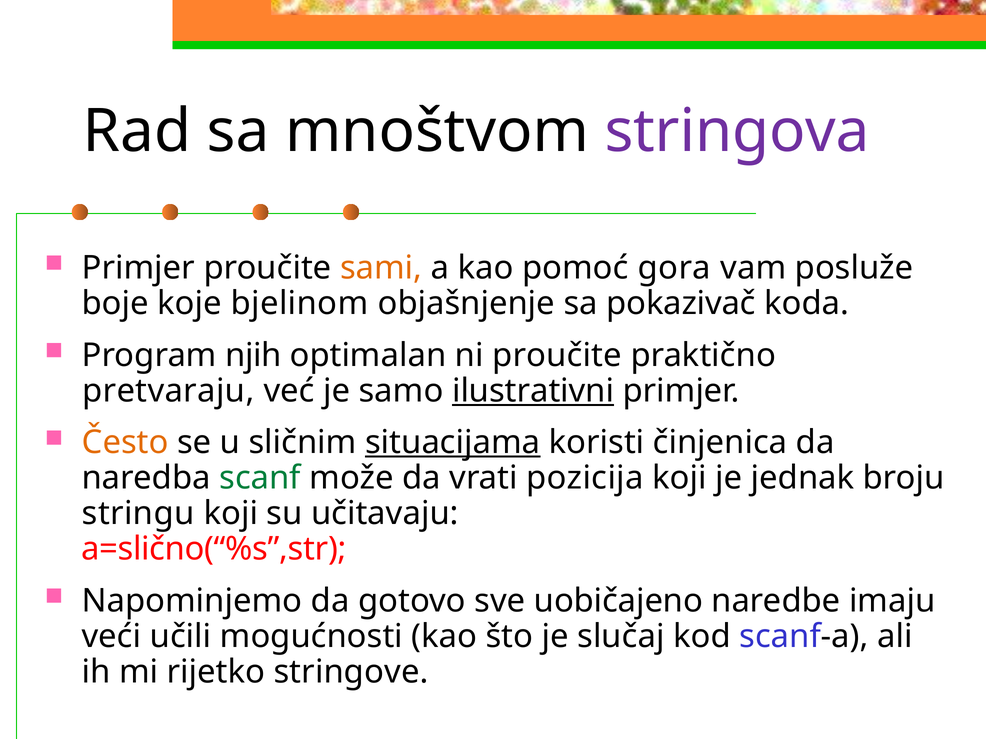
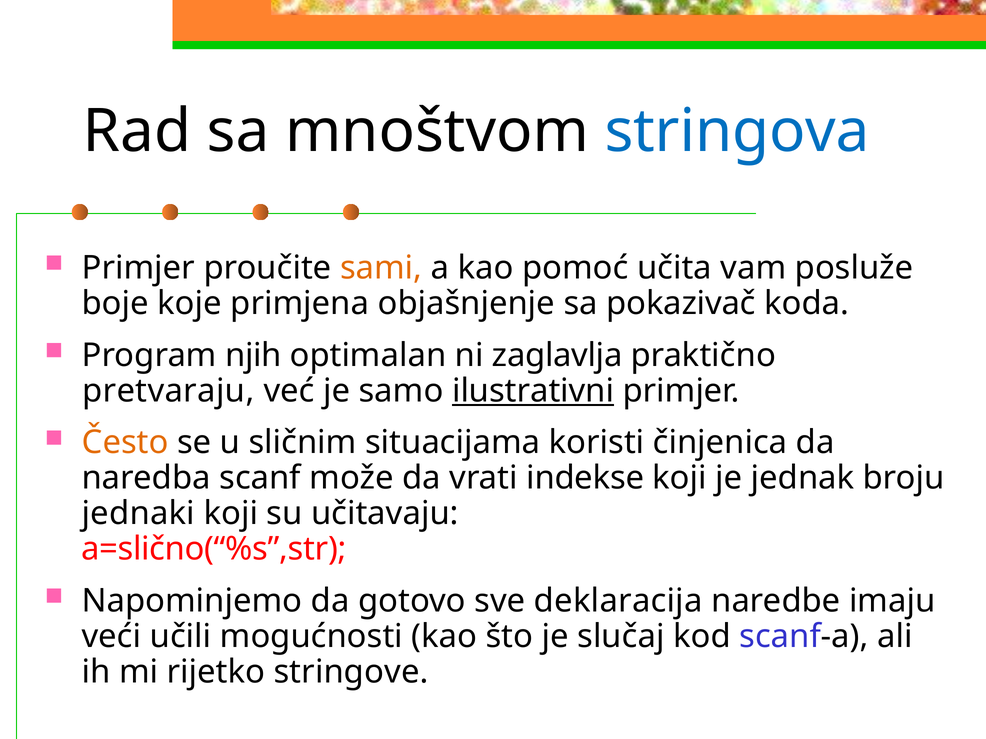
stringova colour: purple -> blue
gora: gora -> učita
bjelinom: bjelinom -> primjena
ni proučite: proučite -> zaglavlja
situacijama underline: present -> none
scanf colour: green -> black
pozicija: pozicija -> indekse
stringu: stringu -> jednaki
uobičajeno: uobičajeno -> deklaracija
